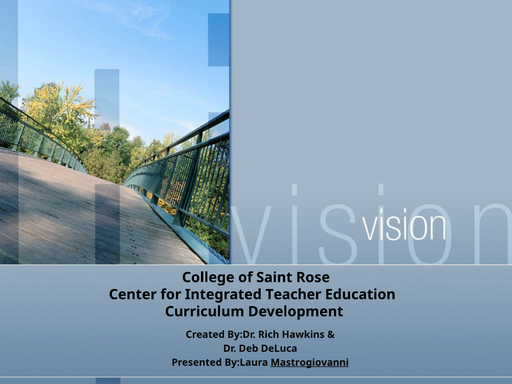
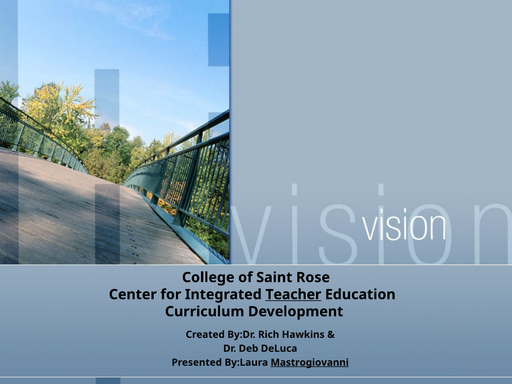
Teacher underline: none -> present
